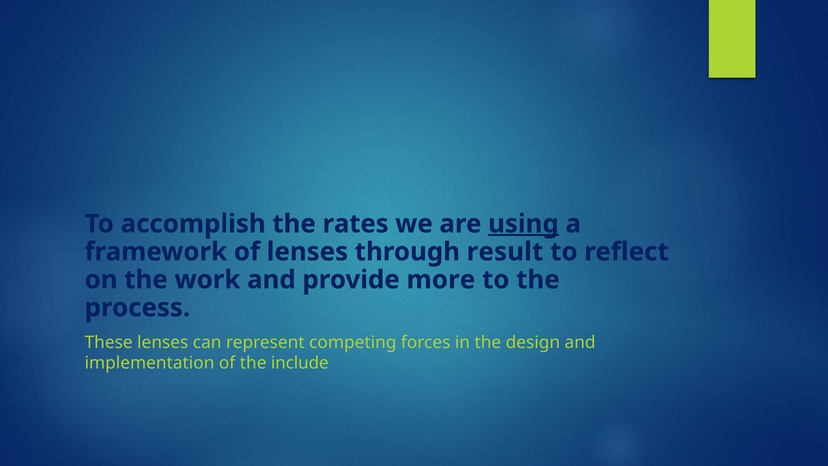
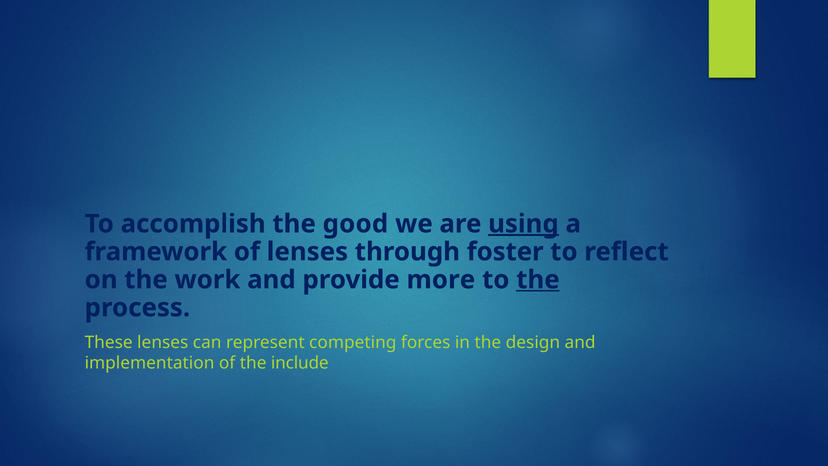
rates: rates -> good
result: result -> foster
the at (538, 280) underline: none -> present
